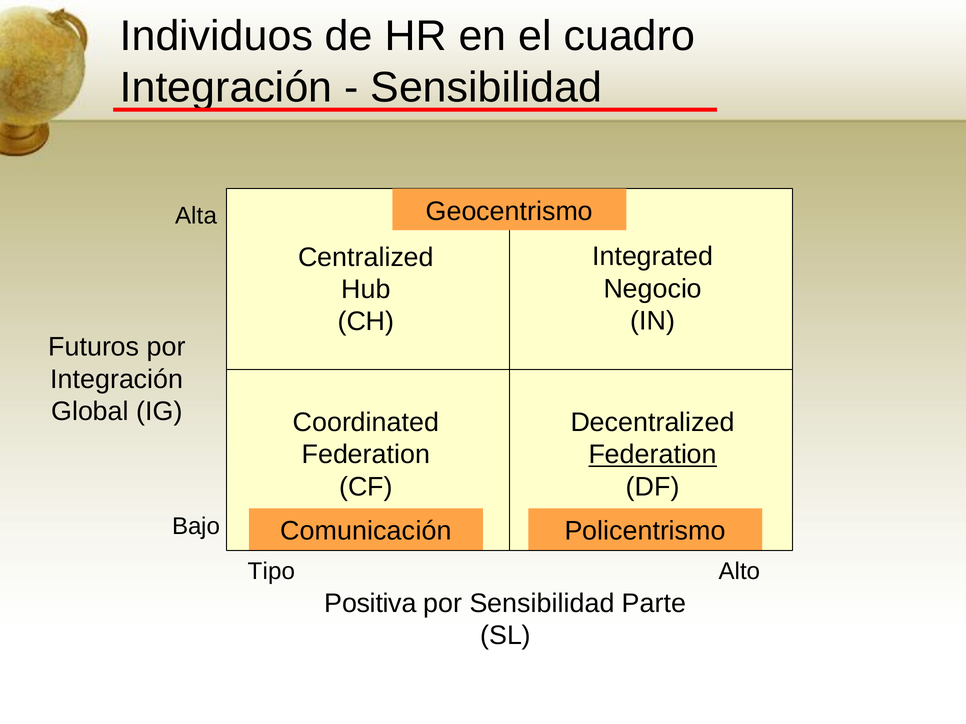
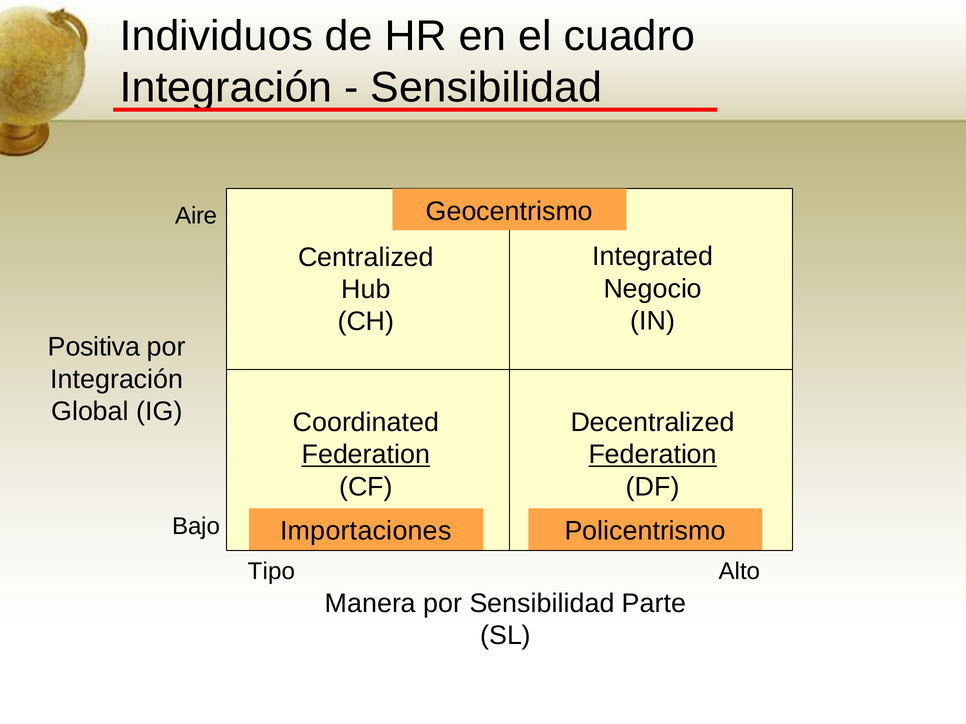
Alta: Alta -> Aire
Futuros: Futuros -> Positiva
Federation at (366, 455) underline: none -> present
Comunicación: Comunicación -> Importaciones
Positiva: Positiva -> Manera
